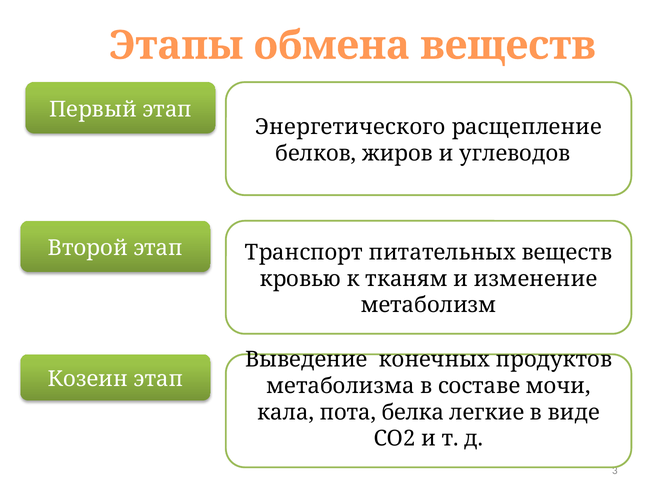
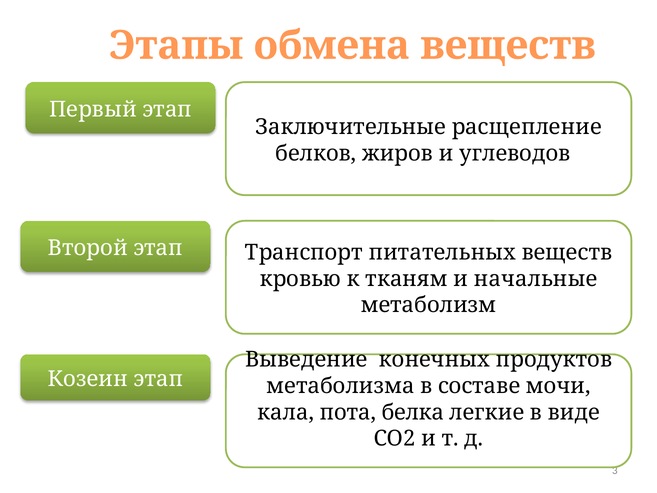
Энергетического: Энергетического -> Заключительные
изменение: изменение -> начальные
